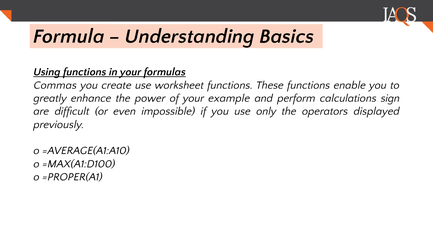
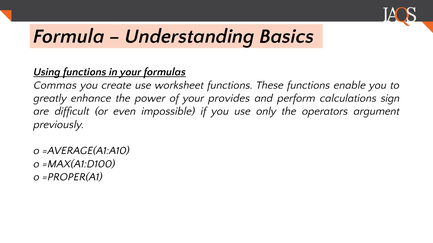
example: example -> provides
displayed: displayed -> argument
